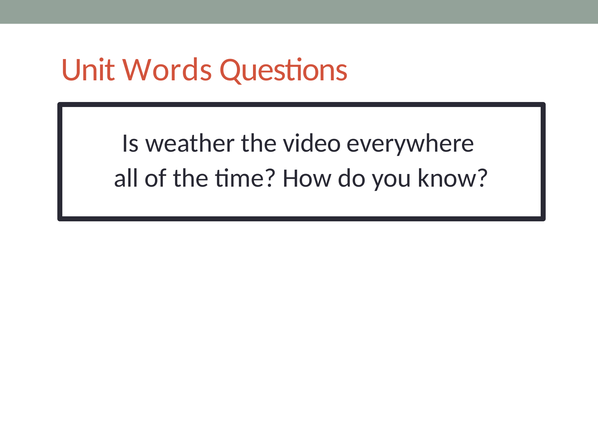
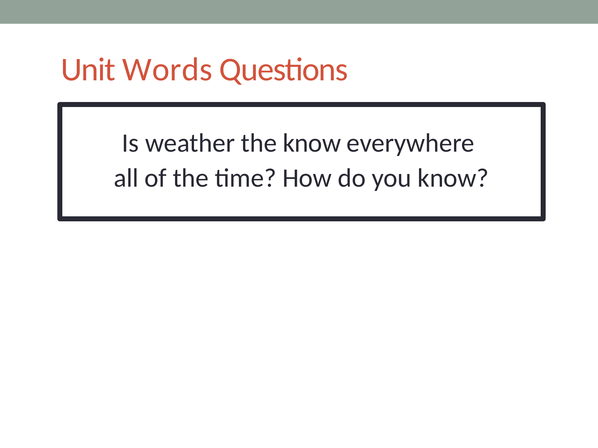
the video: video -> know
